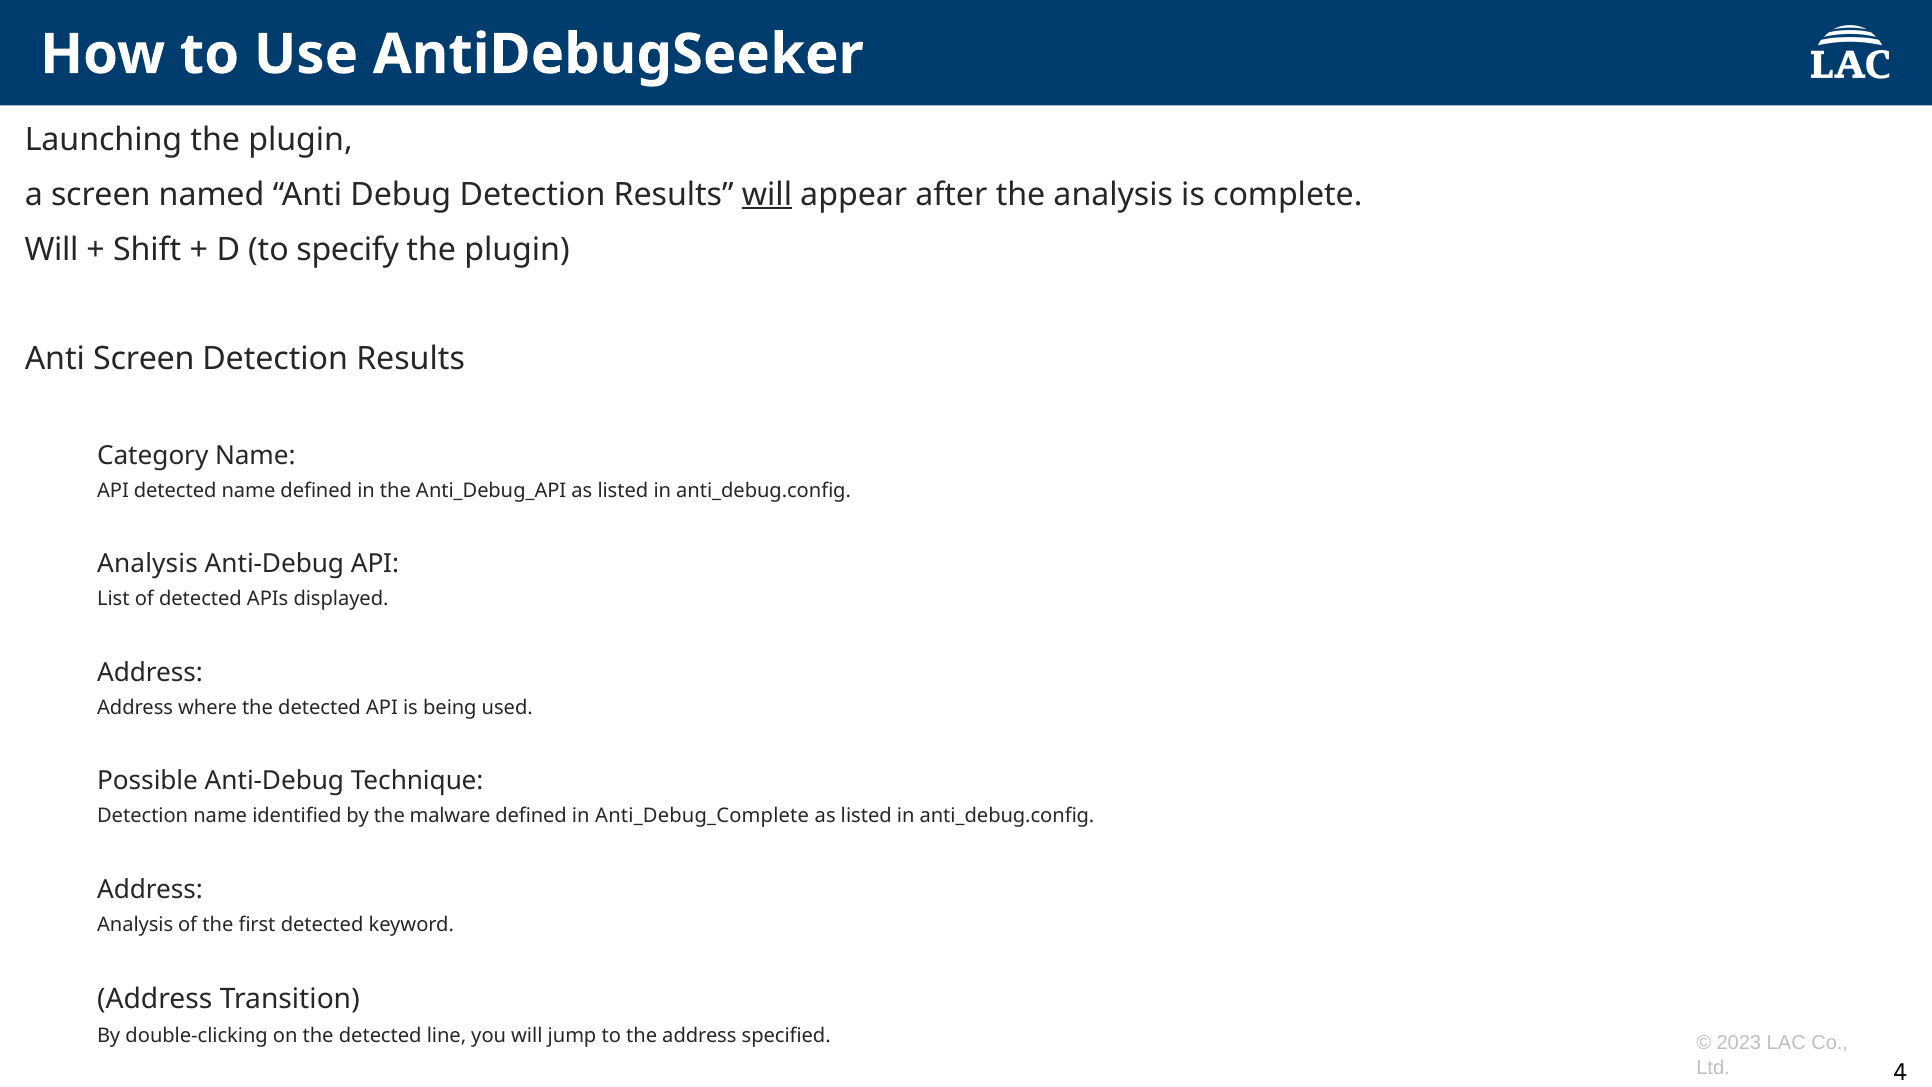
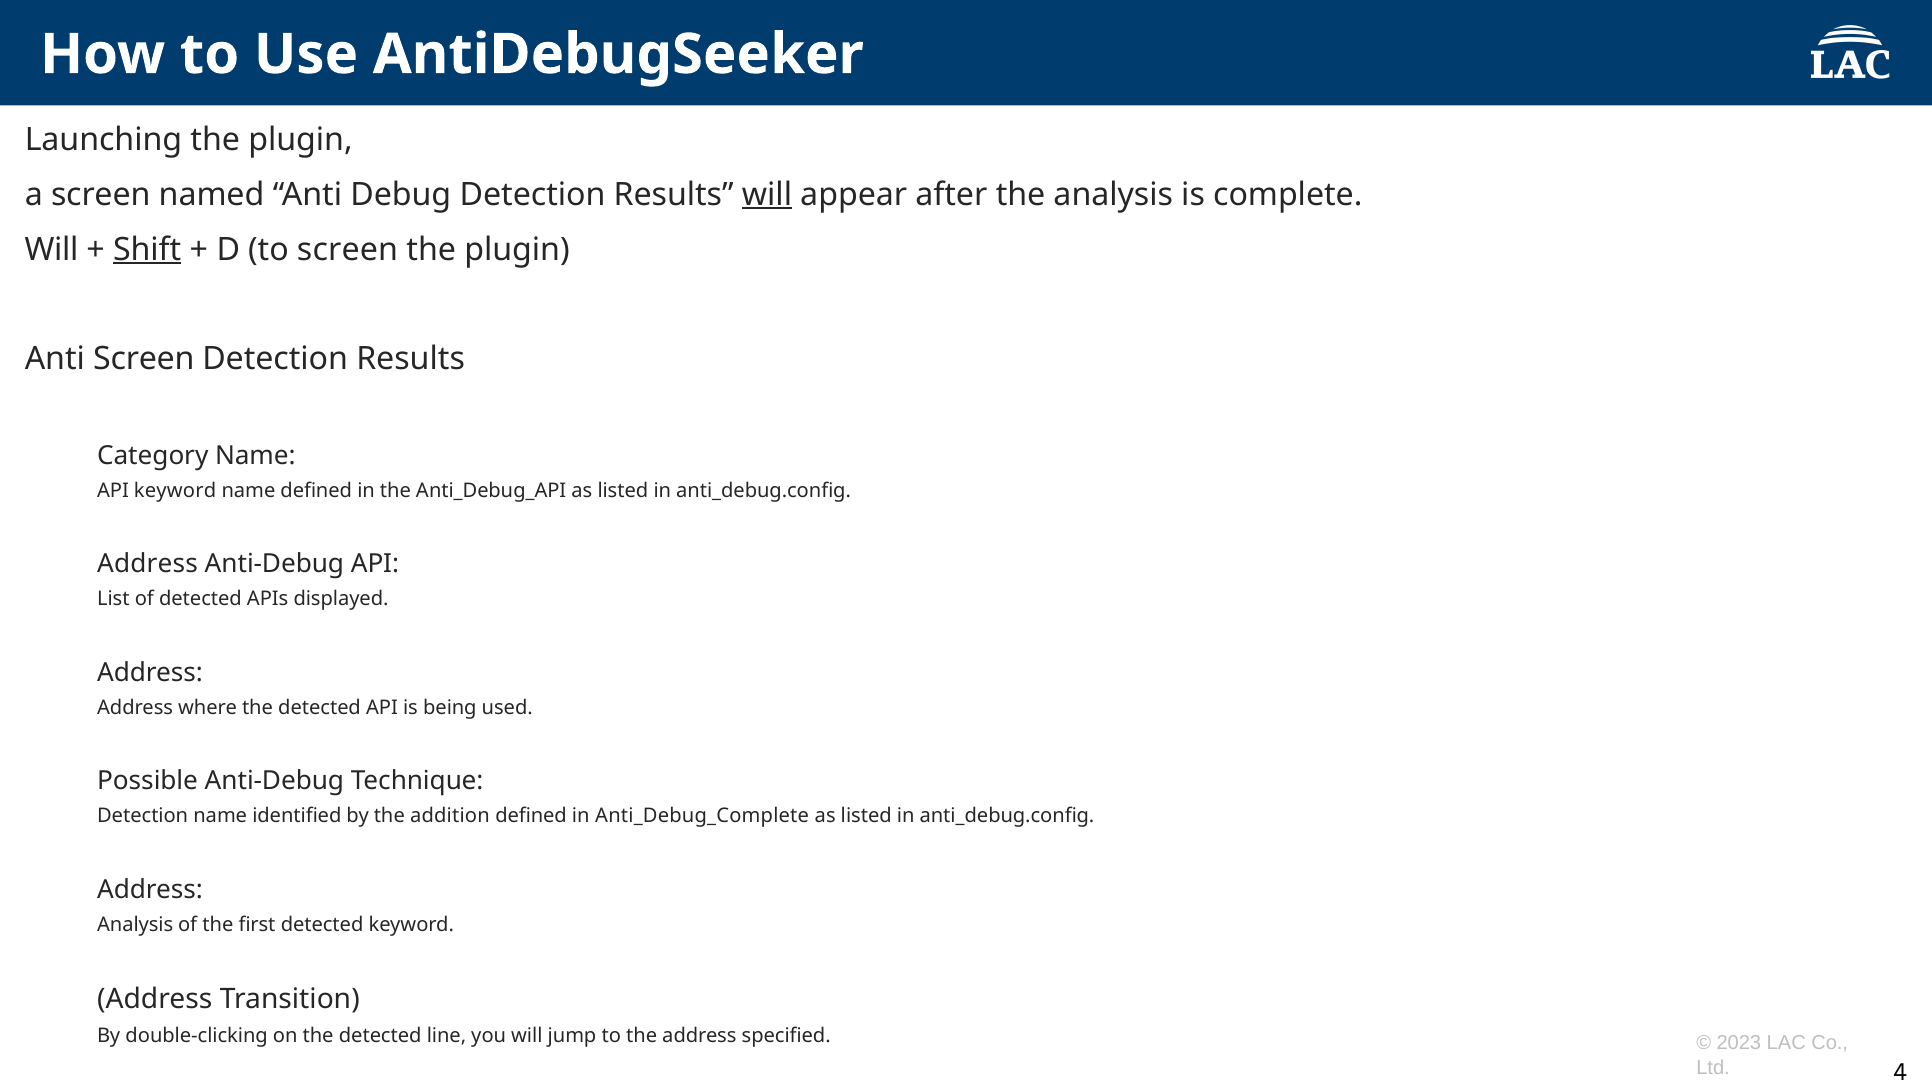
Shift underline: none -> present
to specify: specify -> screen
API detected: detected -> keyword
Analysis at (148, 564): Analysis -> Address
malware: malware -> addition
